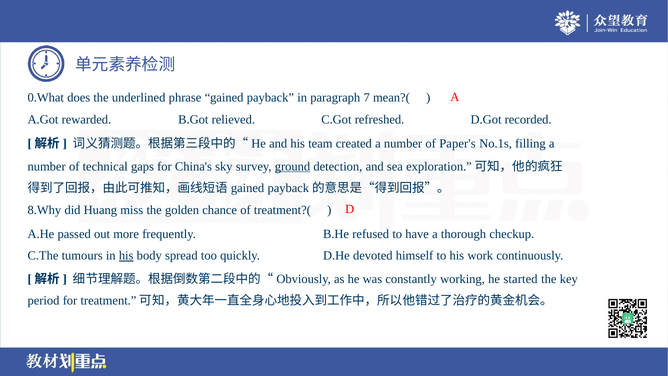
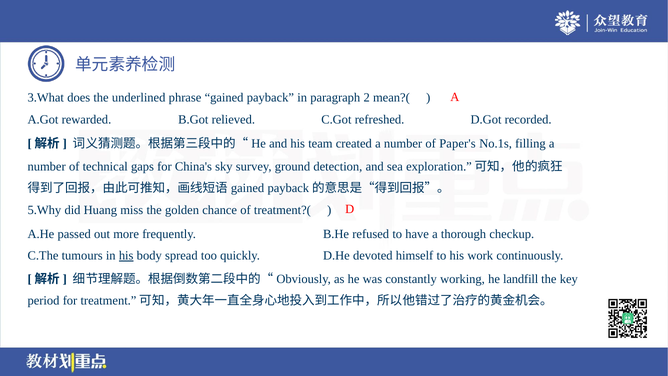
0.What: 0.What -> 3.What
7: 7 -> 2
ground underline: present -> none
8.Why: 8.Why -> 5.Why
started: started -> landfill
